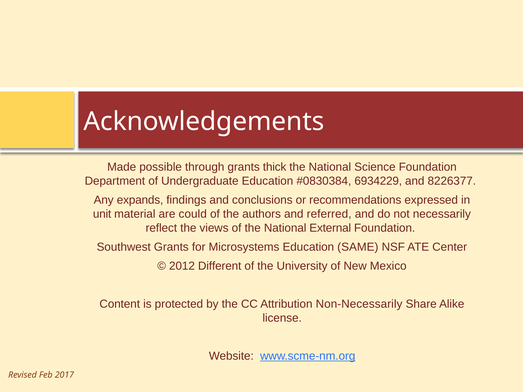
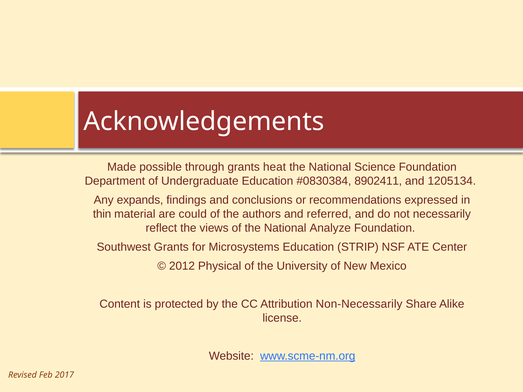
thick: thick -> heat
6934229: 6934229 -> 8902411
8226377: 8226377 -> 1205134
unit: unit -> thin
External: External -> Analyze
SAME: SAME -> STRIP
Different: Different -> Physical
